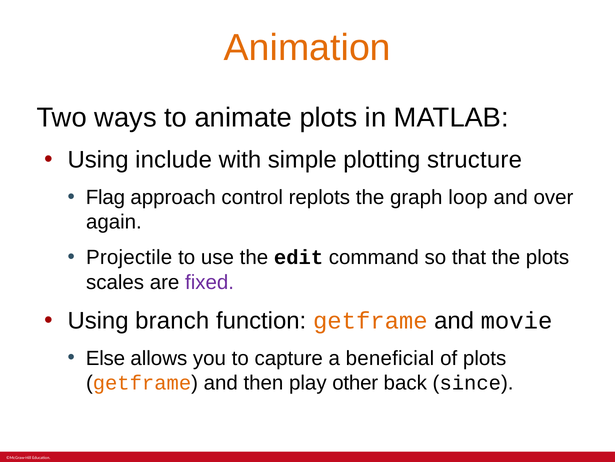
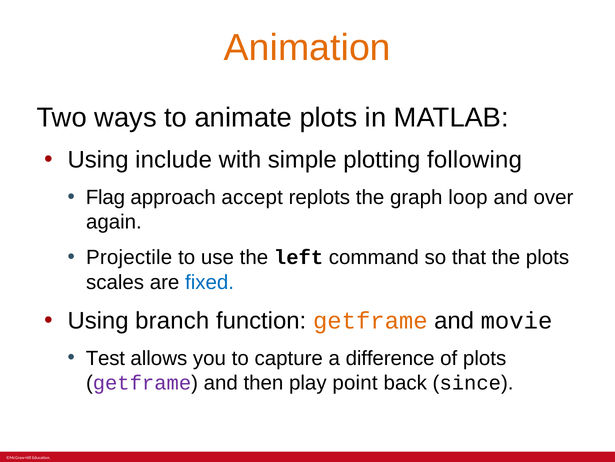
structure: structure -> following
control: control -> accept
edit: edit -> left
fixed colour: purple -> blue
Else: Else -> Test
beneficial: beneficial -> difference
getframe at (142, 382) colour: orange -> purple
other: other -> point
